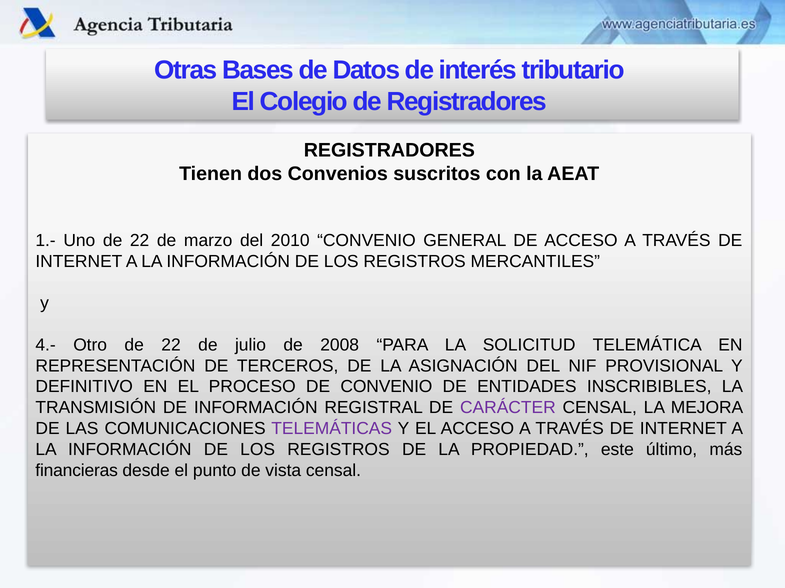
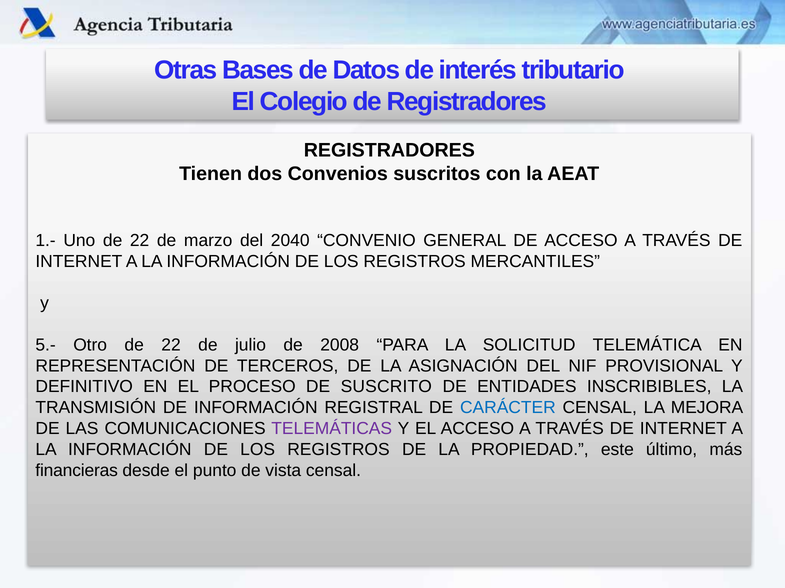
2010: 2010 -> 2040
4.-: 4.- -> 5.-
DE CONVENIO: CONVENIO -> SUSCRITO
CARÁCTER colour: purple -> blue
